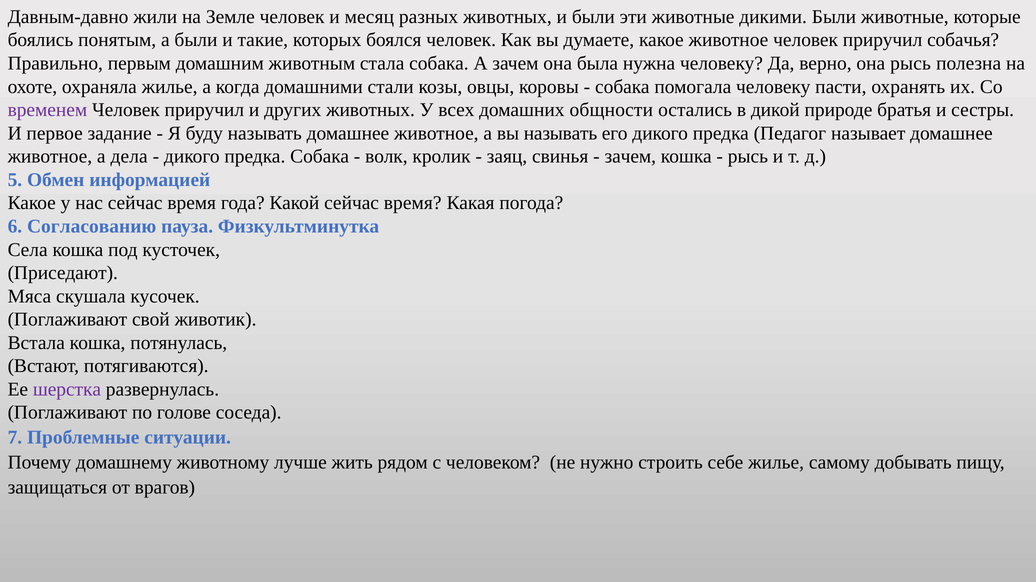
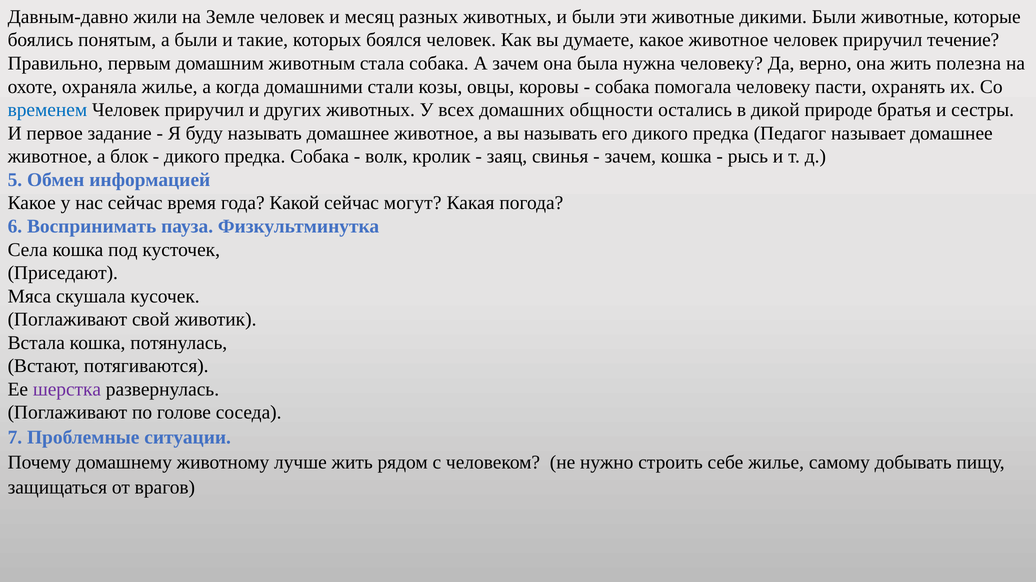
собачья: собачья -> течение
она рысь: рысь -> жить
временем colour: purple -> blue
дела: дела -> блок
Какой сейчас время: время -> могут
Согласованию: Согласованию -> Воспринимать
